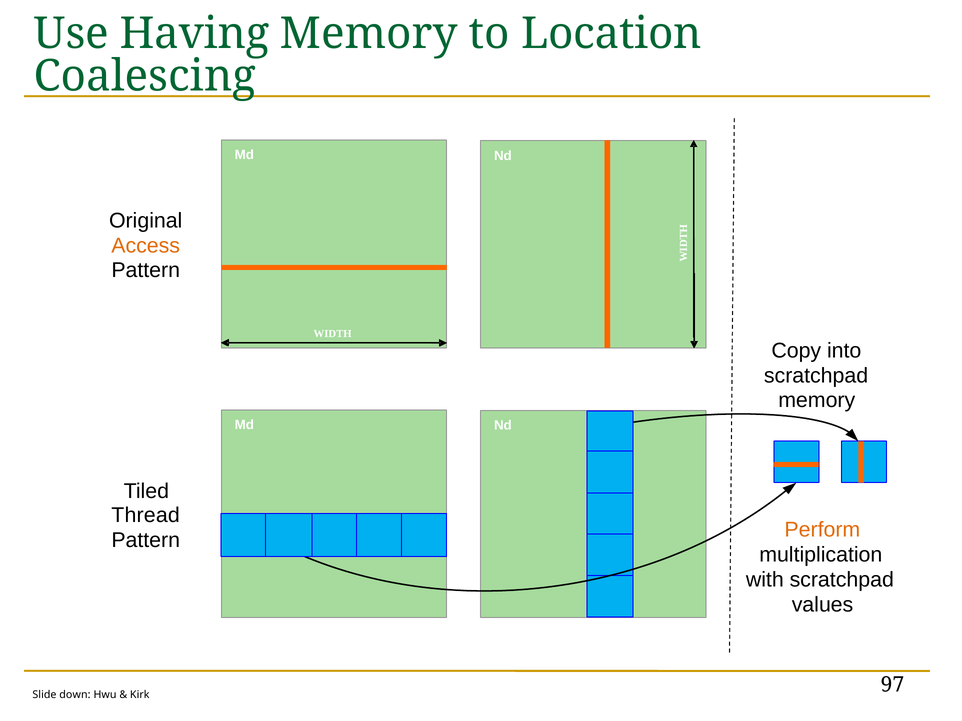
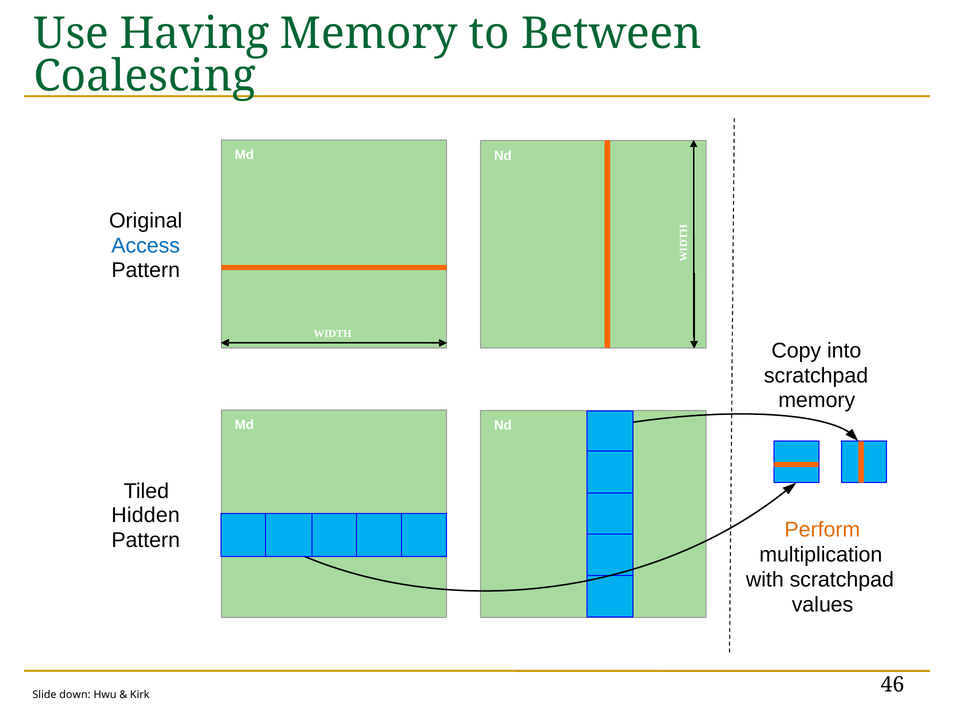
Location: Location -> Between
Access colour: orange -> blue
Thread: Thread -> Hidden
97: 97 -> 46
